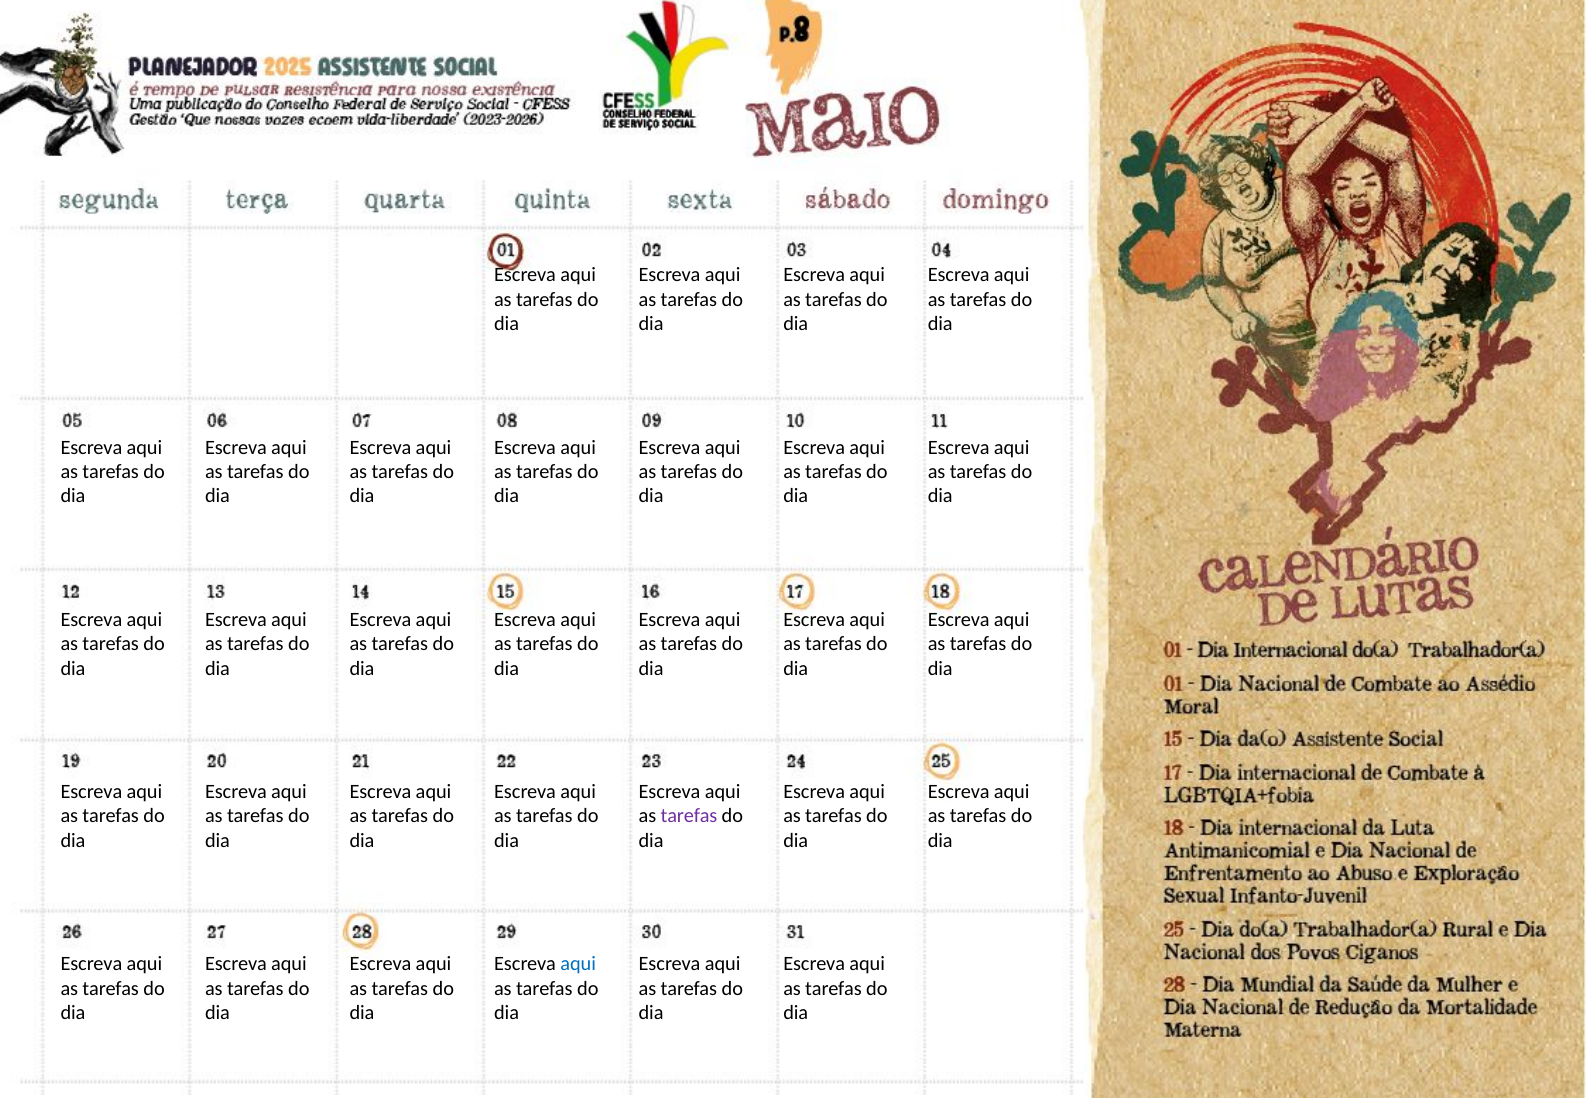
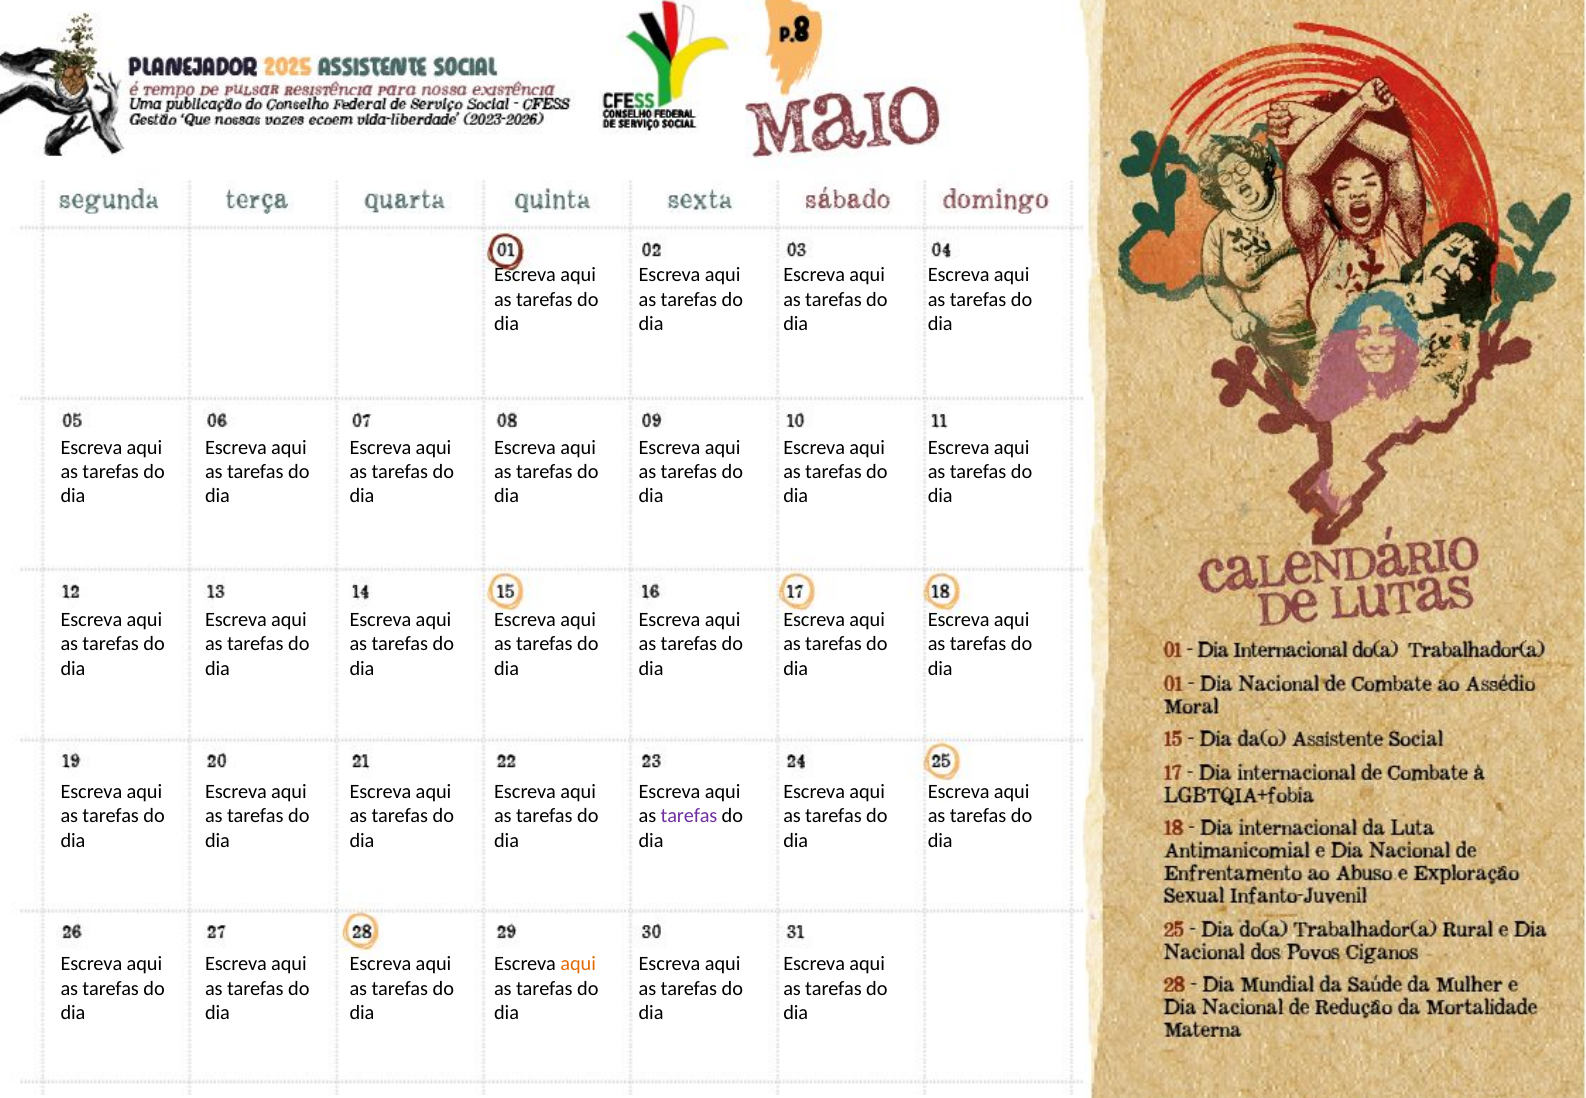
aqui at (578, 964) colour: blue -> orange
